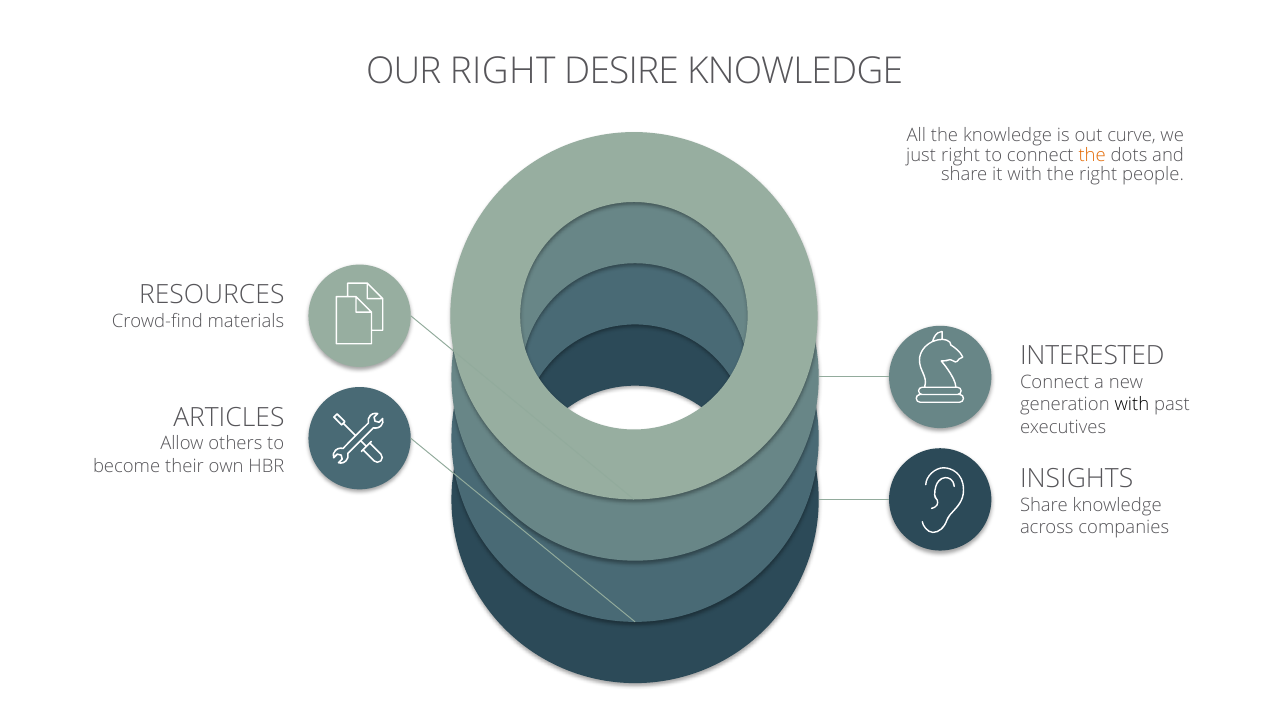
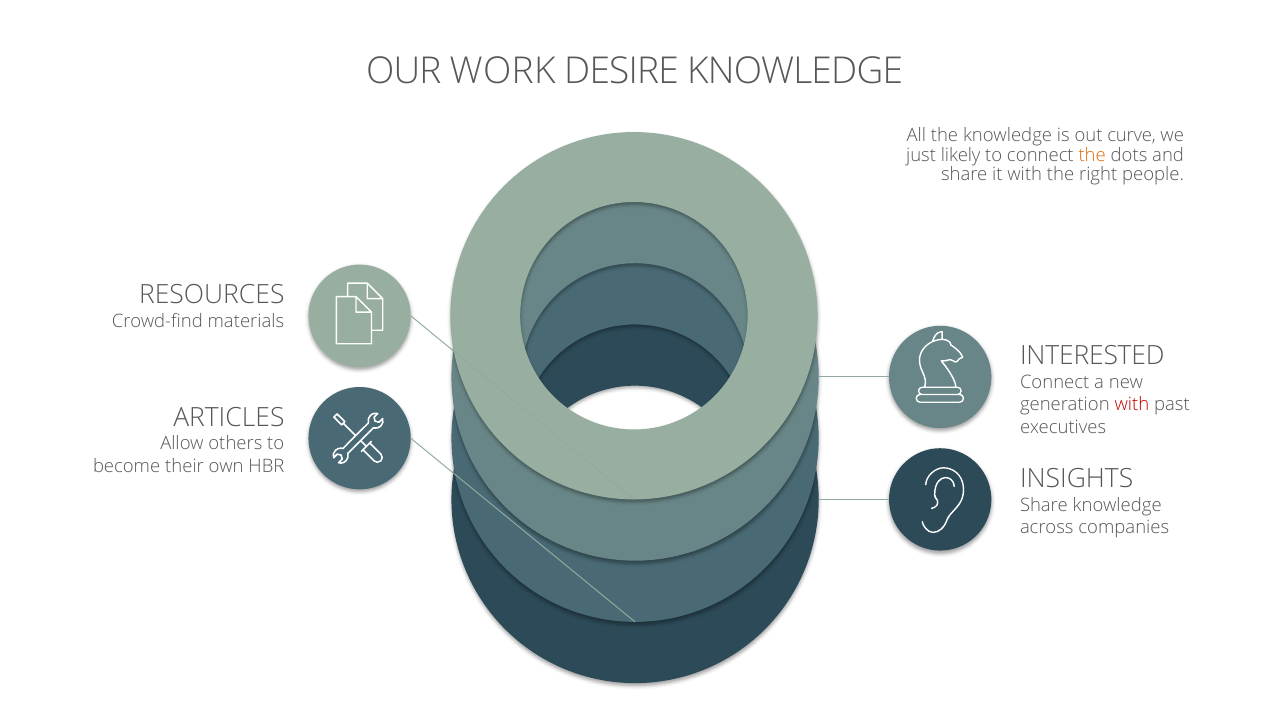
OUR RIGHT: RIGHT -> WORK
just right: right -> likely
with at (1132, 405) colour: black -> red
